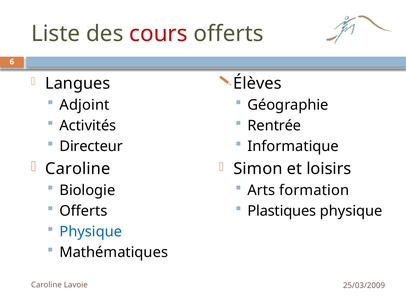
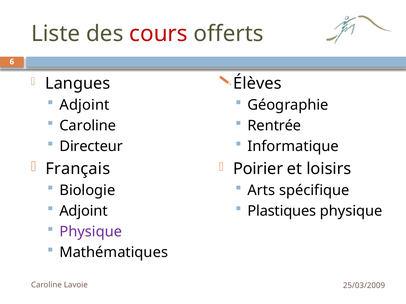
Activités at (88, 126): Activités -> Caroline
Caroline at (78, 169): Caroline -> Français
Simon: Simon -> Poirier
formation: formation -> spécifique
Offerts at (83, 211): Offerts -> Adjoint
Physique at (91, 232) colour: blue -> purple
